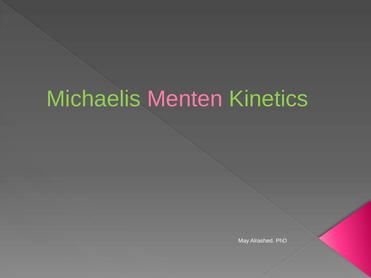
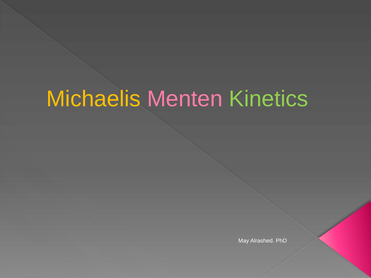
Michaelis colour: light green -> yellow
